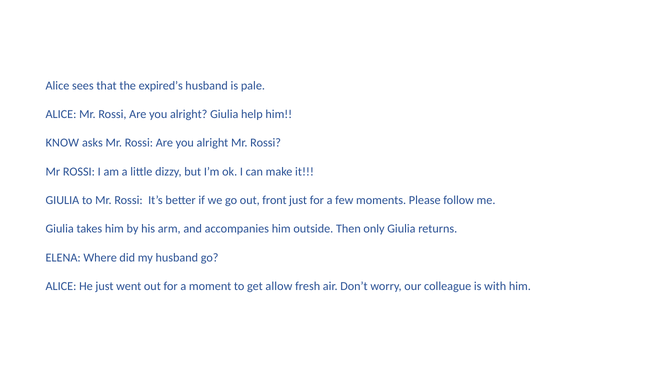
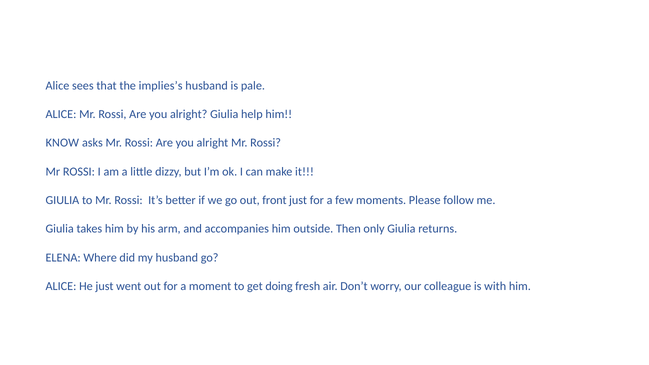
expired’s: expired’s -> implies’s
allow: allow -> doing
